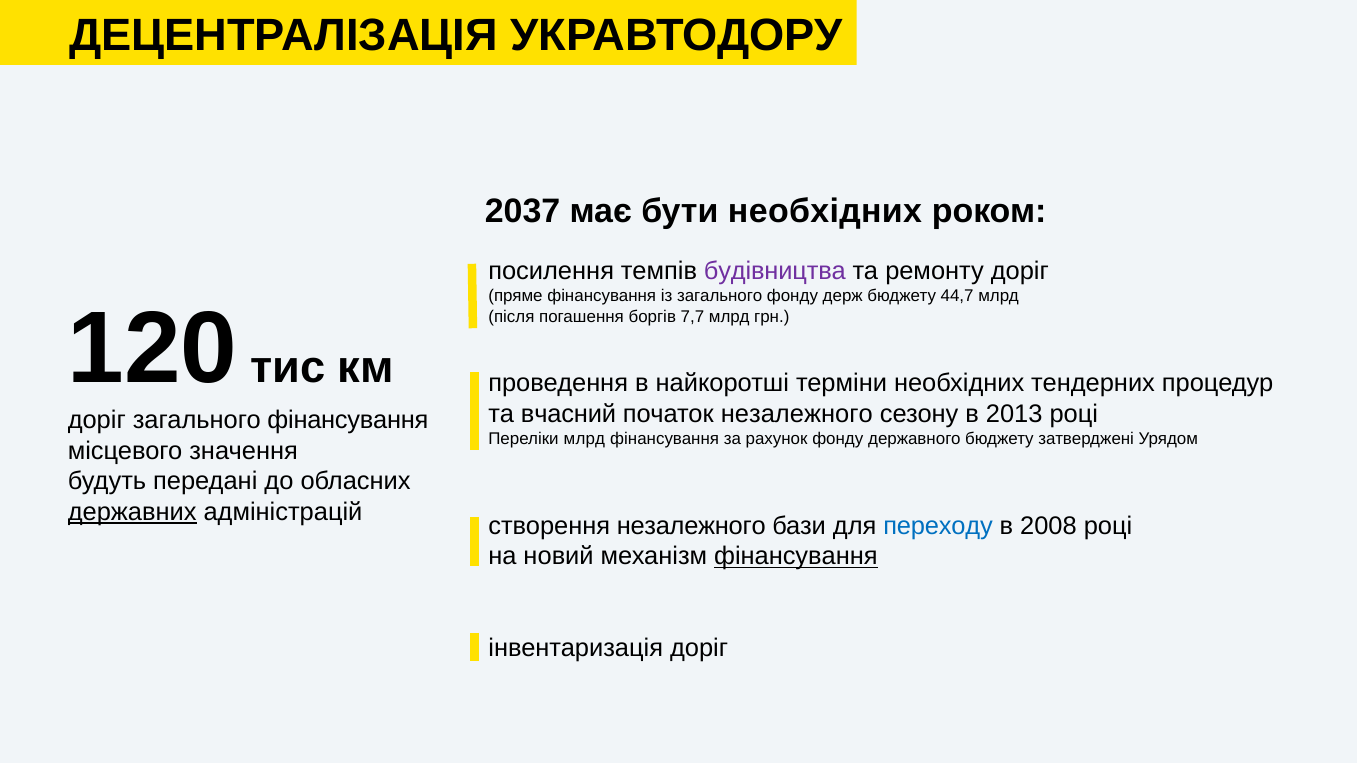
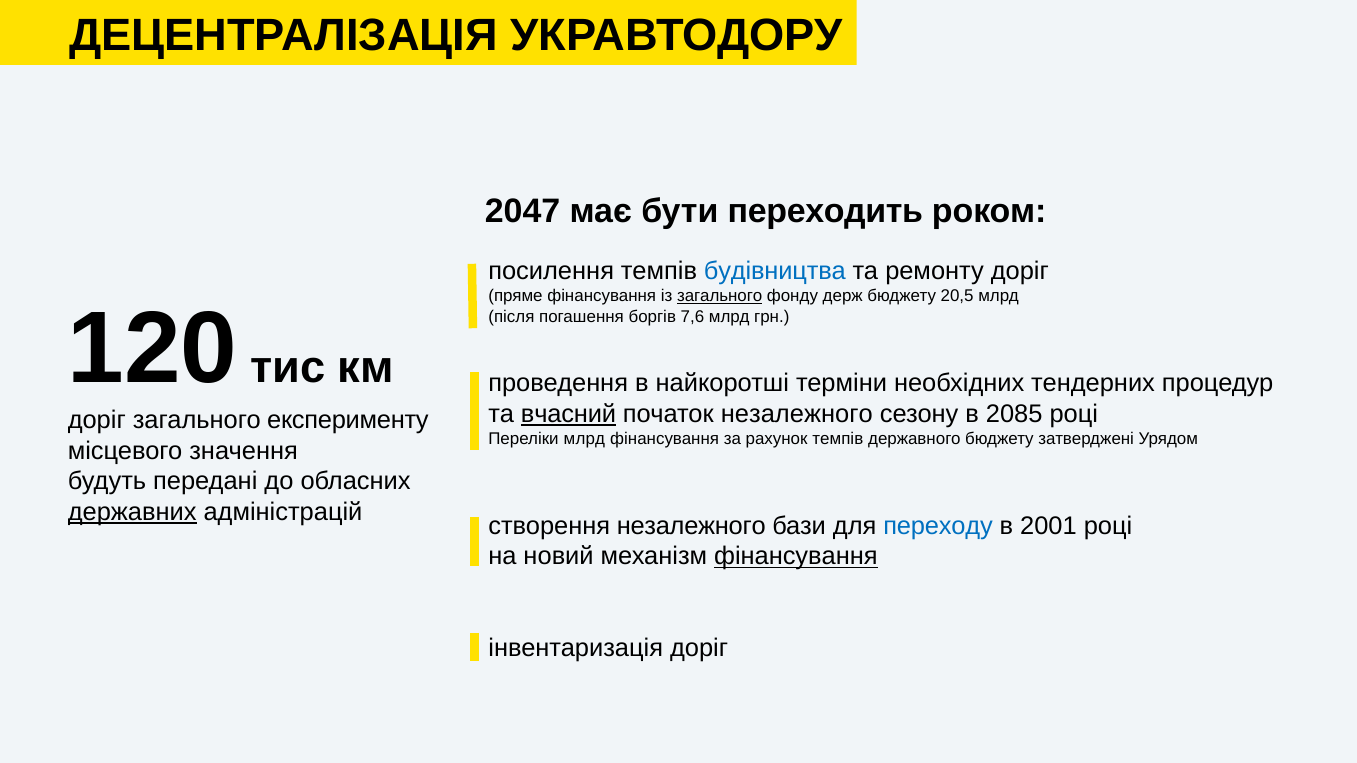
2037: 2037 -> 2047
бути необхідних: необхідних -> переходить
будівництва colour: purple -> blue
загального at (720, 296) underline: none -> present
44,7: 44,7 -> 20,5
7,7: 7,7 -> 7,6
вчасний underline: none -> present
2013: 2013 -> 2085
загального фінансування: фінансування -> експерименту
рахунок фонду: фонду -> темпів
2008: 2008 -> 2001
